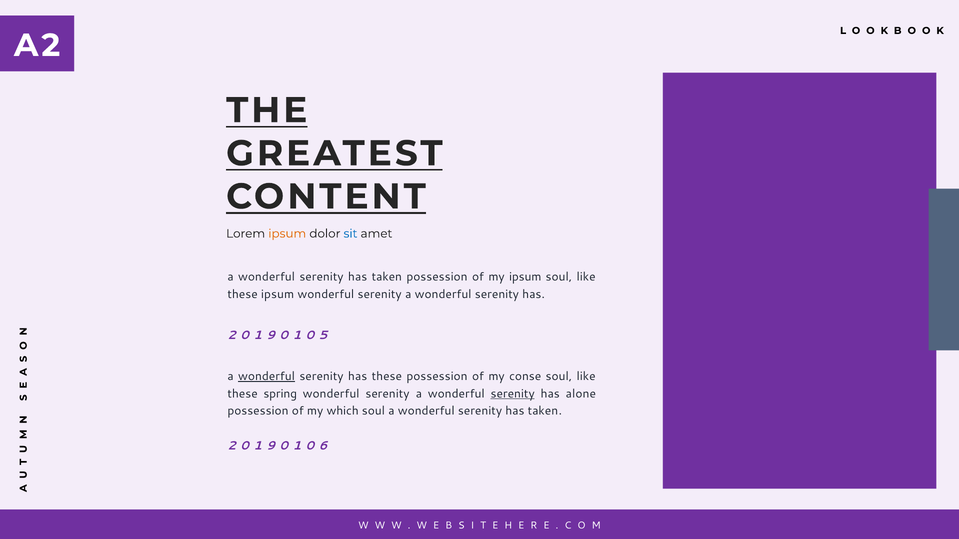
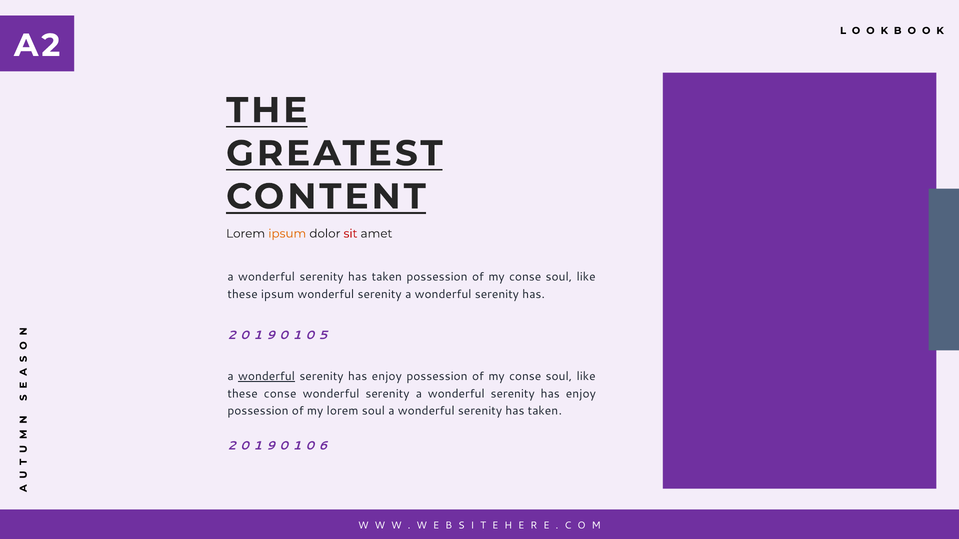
sit colour: blue -> red
ipsum at (525, 277): ipsum -> conse
these at (387, 377): these -> enjoy
these spring: spring -> conse
serenity at (513, 394) underline: present -> none
alone at (581, 394): alone -> enjoy
my which: which -> lorem
